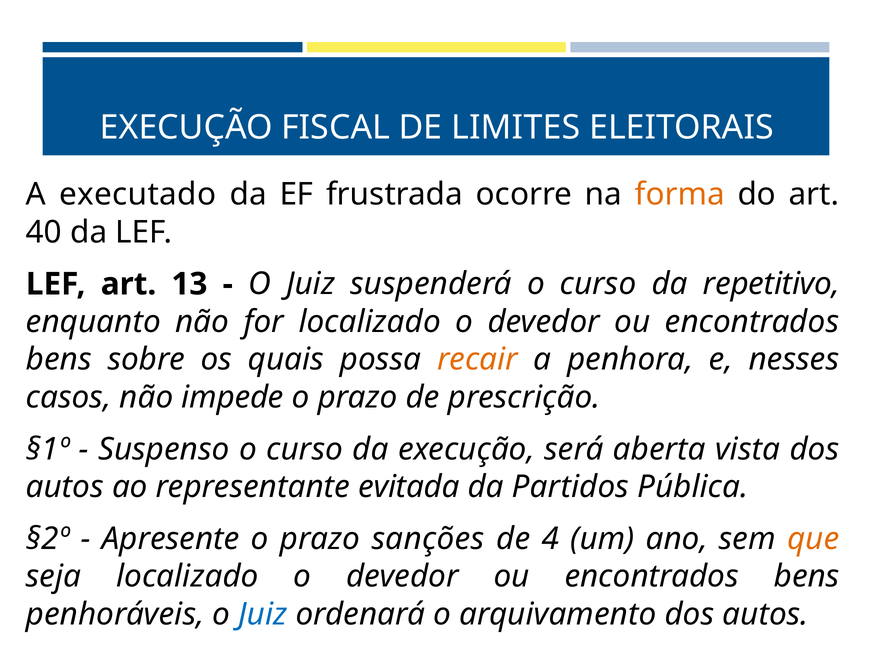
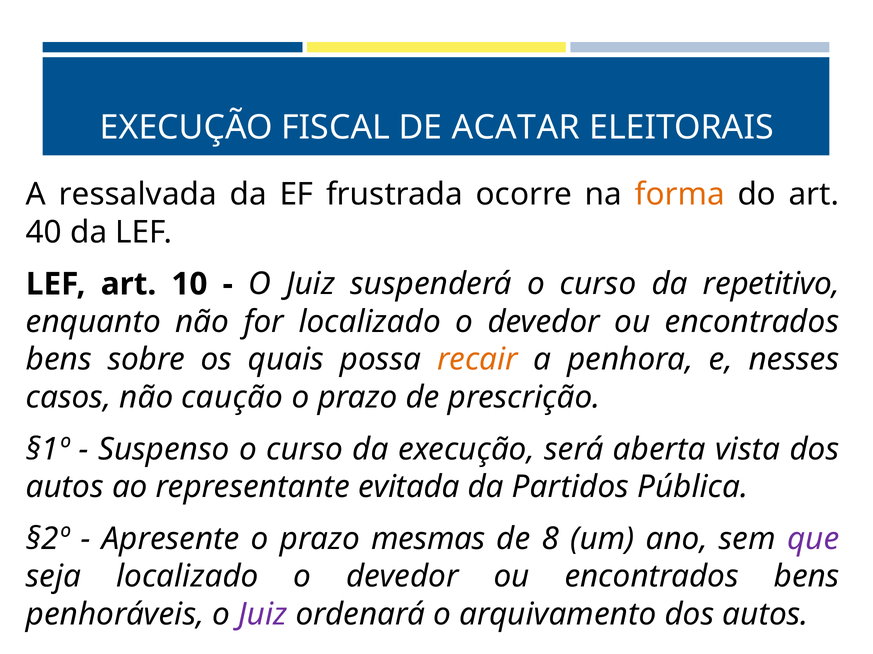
LIMITES: LIMITES -> ACATAR
executado: executado -> ressalvada
13: 13 -> 10
impede: impede -> caução
sanções: sanções -> mesmas
4: 4 -> 8
que colour: orange -> purple
Juiz at (263, 615) colour: blue -> purple
